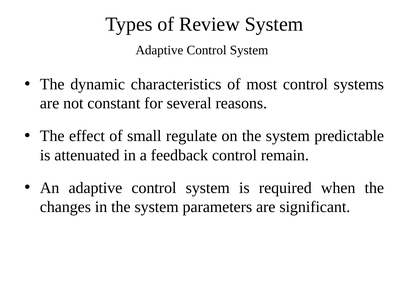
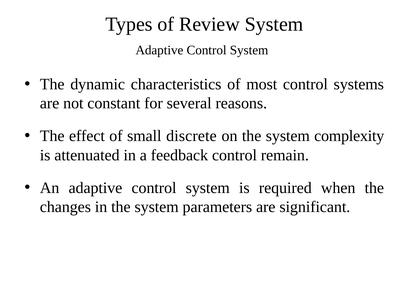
regulate: regulate -> discrete
predictable: predictable -> complexity
